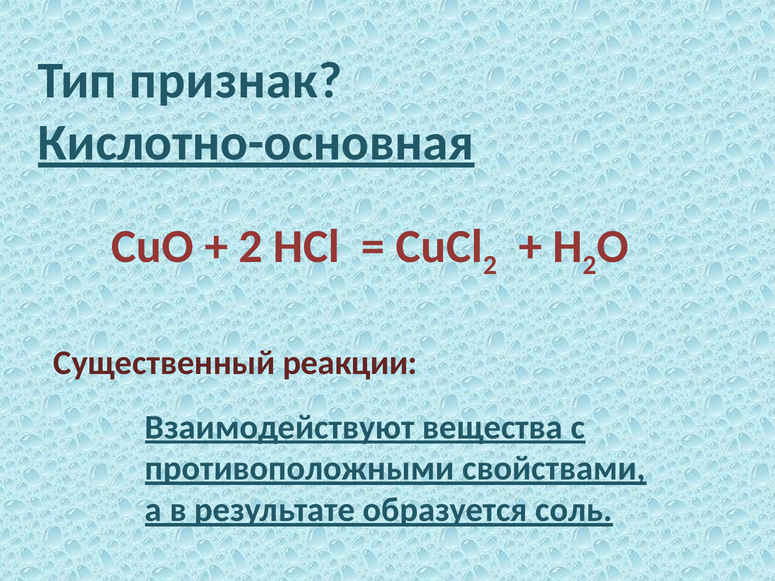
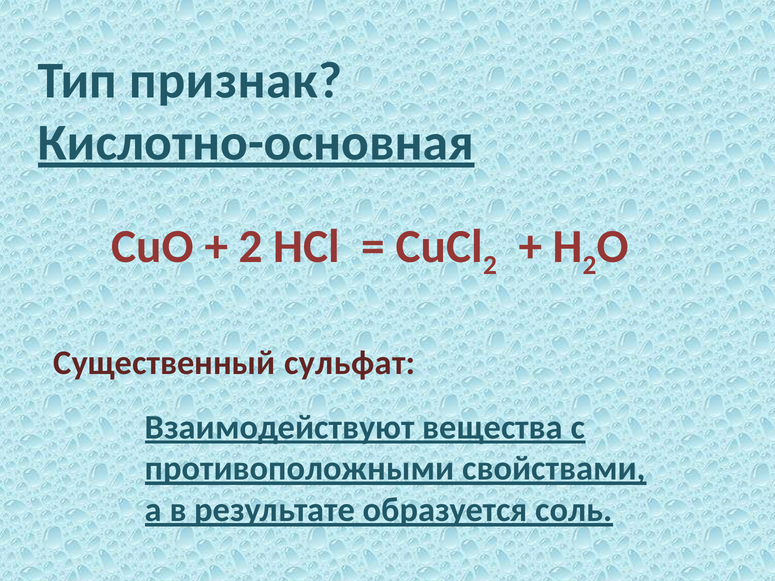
реакции: реакции -> сульфат
